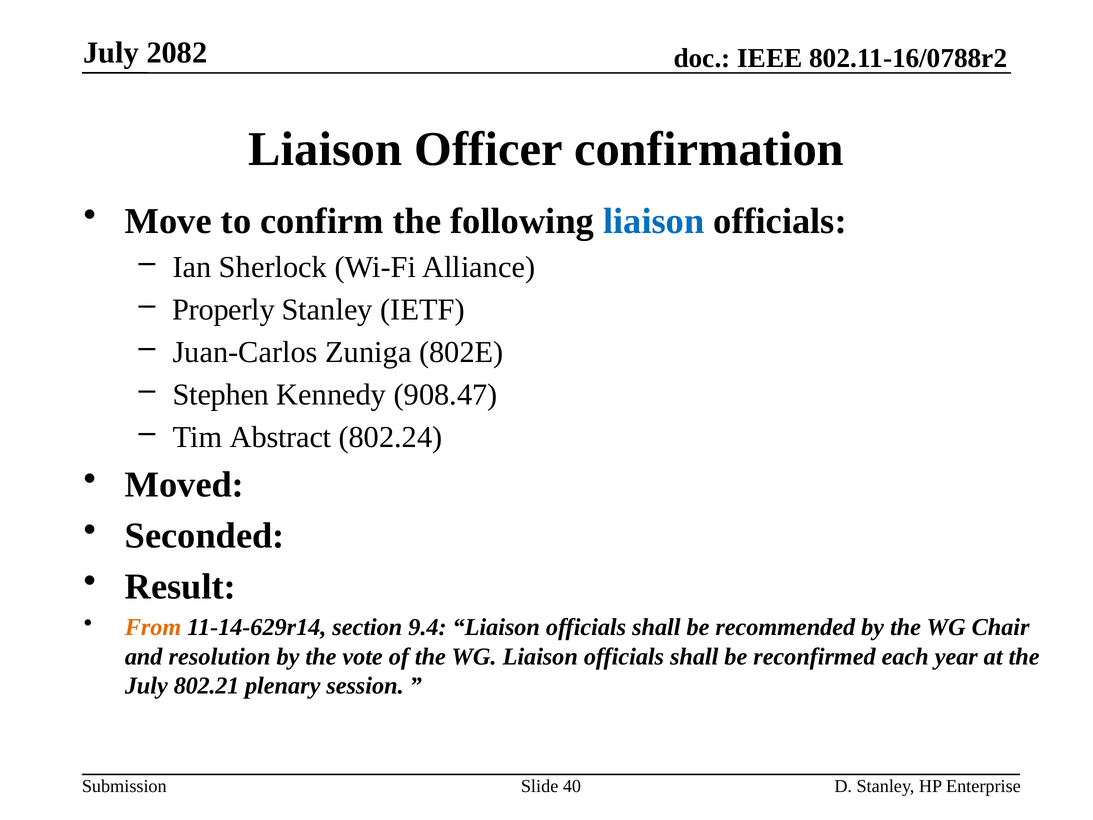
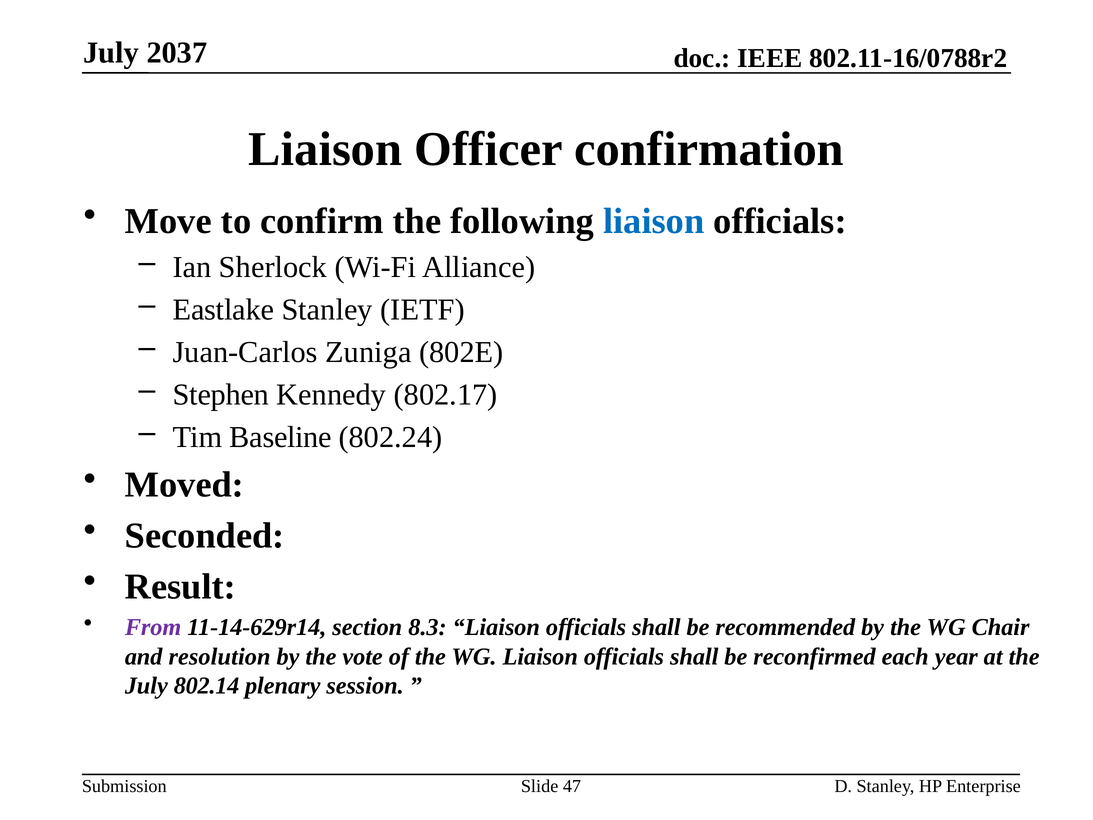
2082: 2082 -> 2037
Properly: Properly -> Eastlake
908.47: 908.47 -> 802.17
Abstract: Abstract -> Baseline
From colour: orange -> purple
9.4: 9.4 -> 8.3
802.21: 802.21 -> 802.14
40: 40 -> 47
